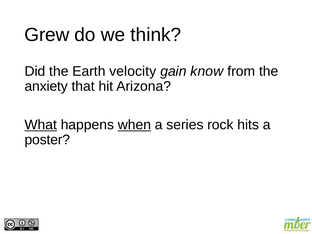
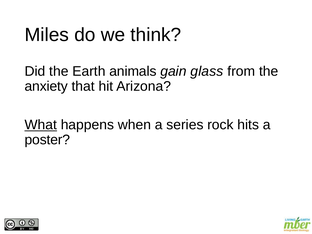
Grew: Grew -> Miles
velocity: velocity -> animals
know: know -> glass
when underline: present -> none
